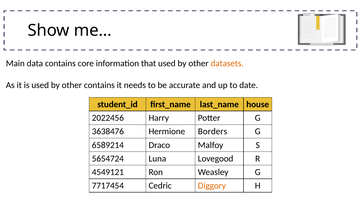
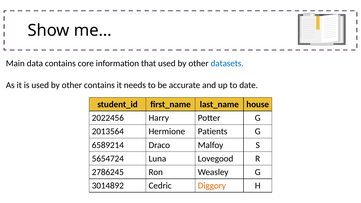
datasets colour: orange -> blue
3638476: 3638476 -> 2013564
Borders: Borders -> Patients
4549121: 4549121 -> 2786245
7717454: 7717454 -> 3014892
